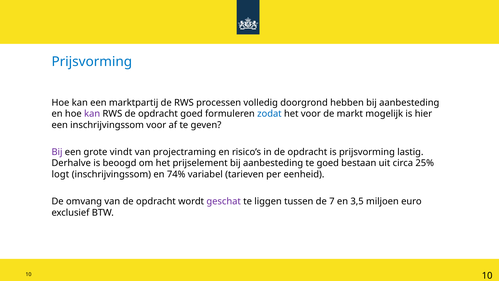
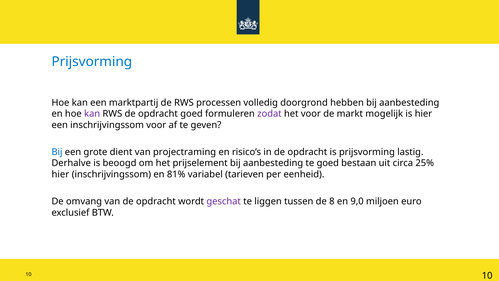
zodat colour: blue -> purple
Bij at (57, 152) colour: purple -> blue
vindt: vindt -> dient
logt at (60, 174): logt -> hier
74%: 74% -> 81%
7: 7 -> 8
3,5: 3,5 -> 9,0
